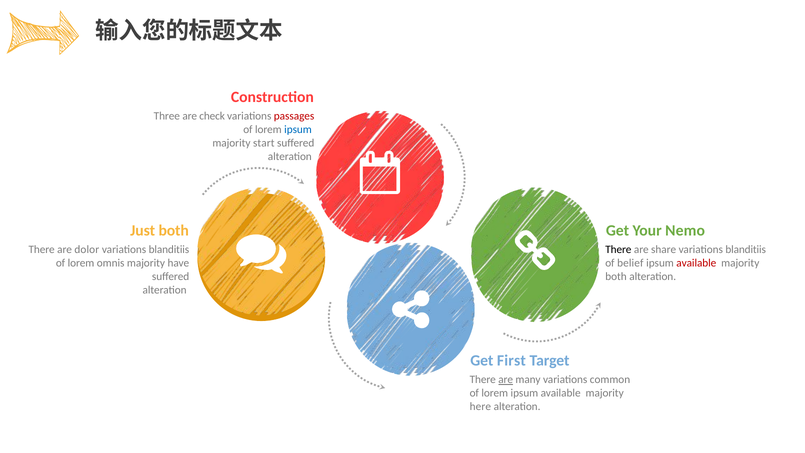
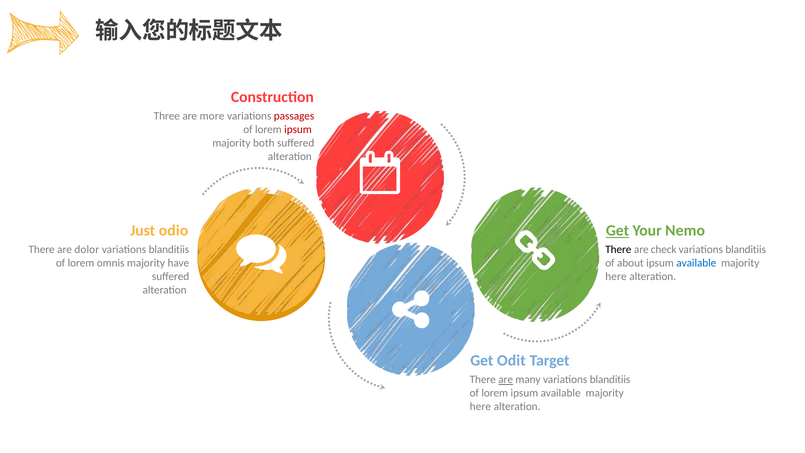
check: check -> more
ipsum at (298, 129) colour: blue -> red
start: start -> both
Just both: both -> odio
Get at (618, 231) underline: none -> present
share: share -> check
belief: belief -> about
available at (696, 263) colour: red -> blue
both at (616, 276): both -> here
First: First -> Odit
many variations common: common -> blanditiis
